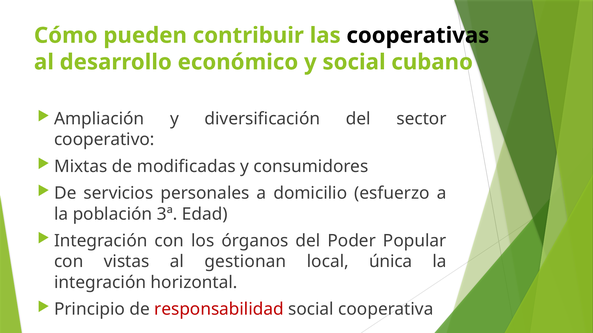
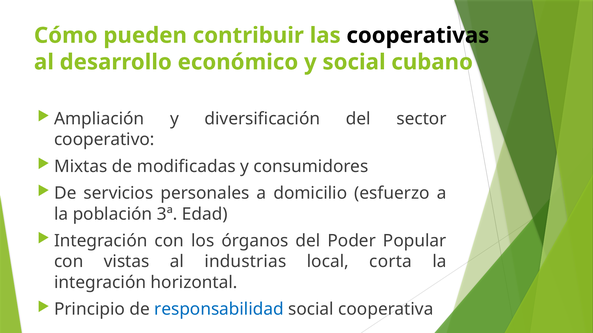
gestionan: gestionan -> industrias
única: única -> corta
responsabilidad colour: red -> blue
